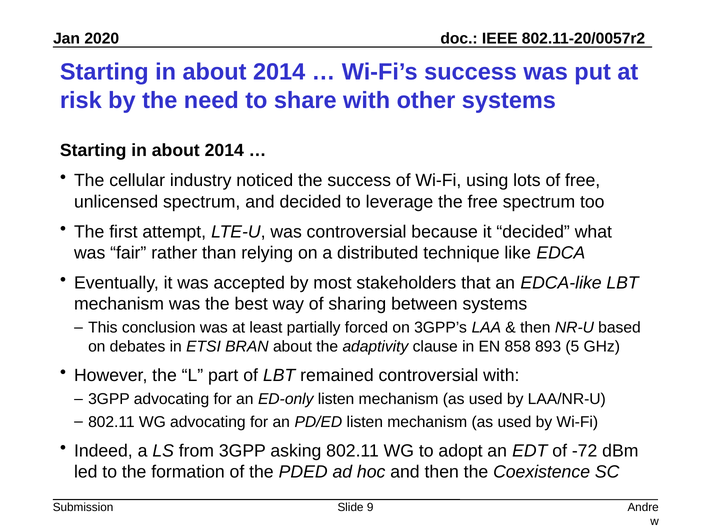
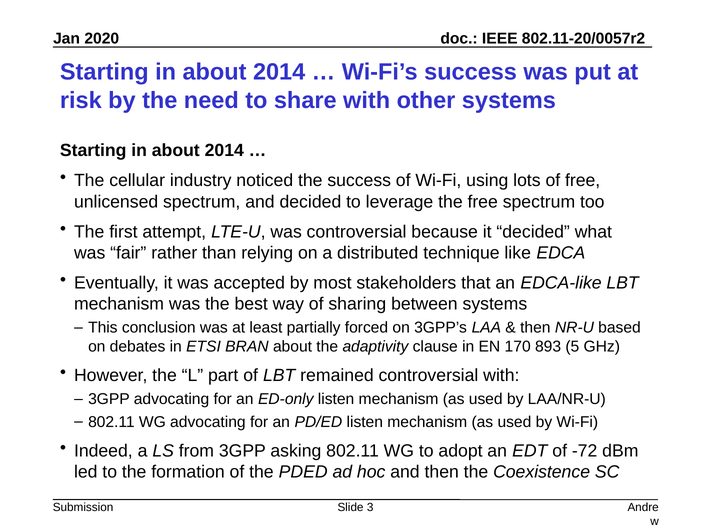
858: 858 -> 170
9: 9 -> 3
